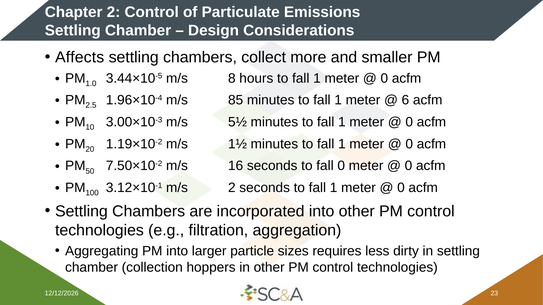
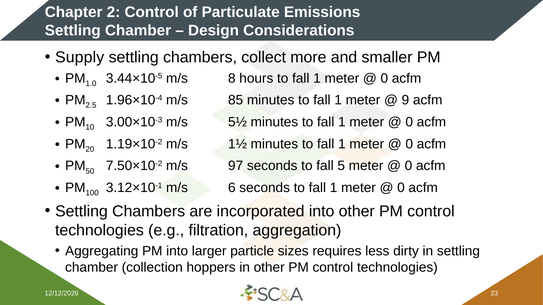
Affects: Affects -> Supply
6: 6 -> 9
16: 16 -> 97
fall 0: 0 -> 5
m/s 2: 2 -> 6
